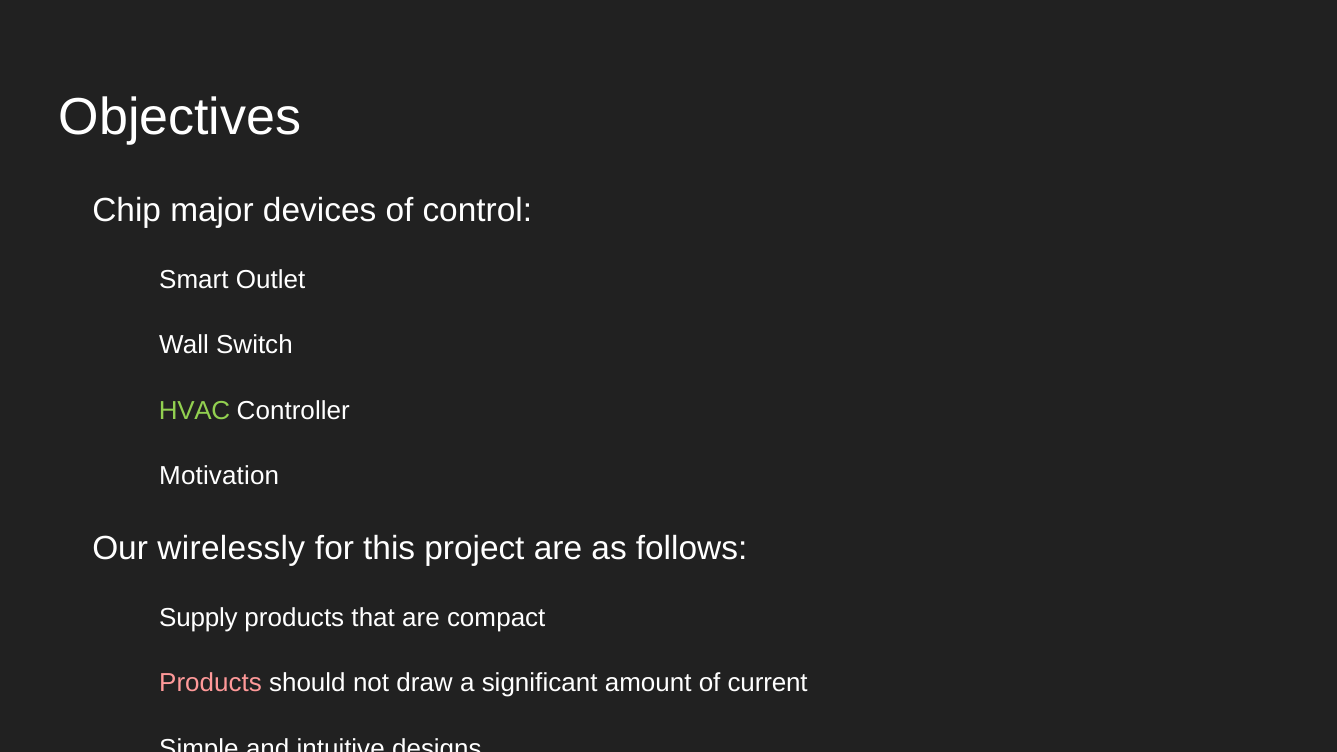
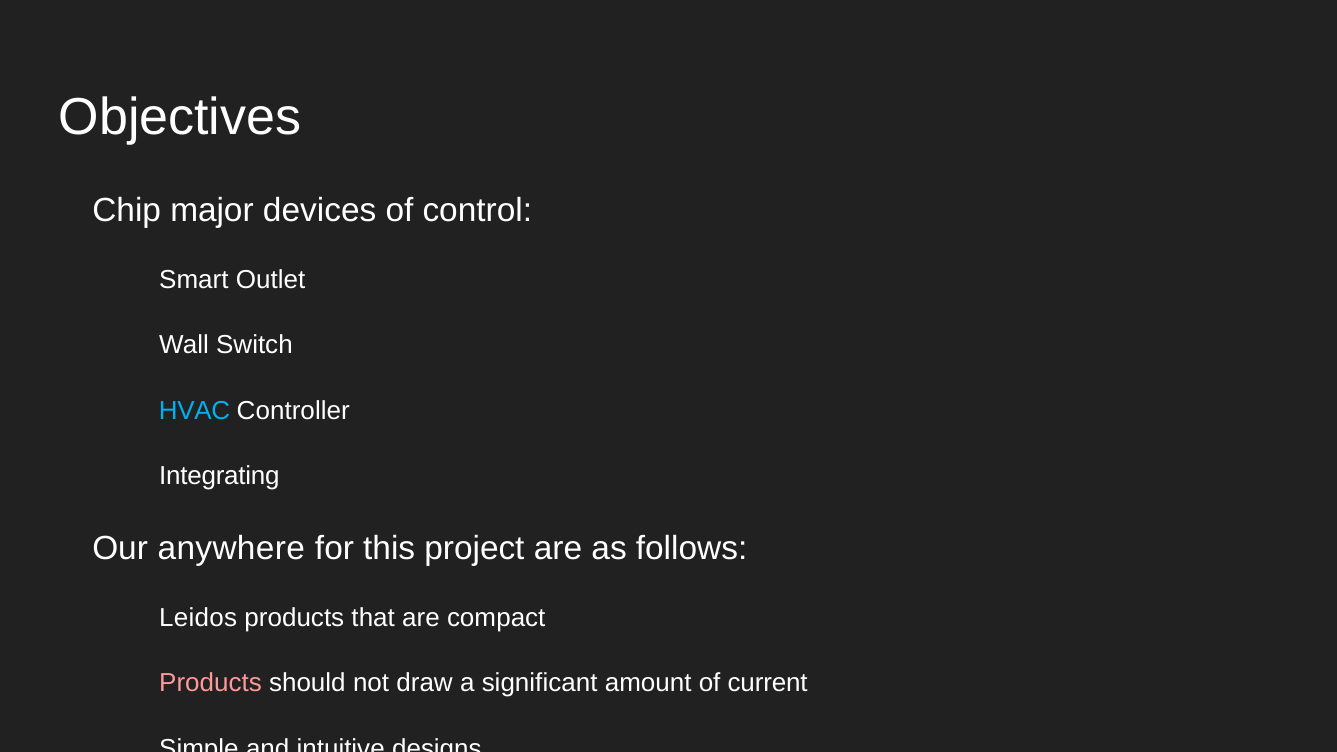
HVAC colour: light green -> light blue
Motivation: Motivation -> Integrating
wirelessly: wirelessly -> anywhere
Supply: Supply -> Leidos
